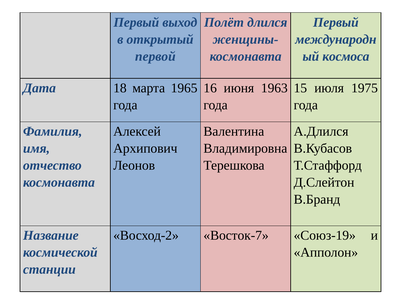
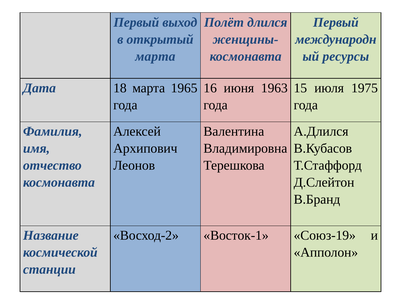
первой at (155, 56): первой -> марта
космоса: космоса -> ресурсы
Восток-7: Восток-7 -> Восток-1
